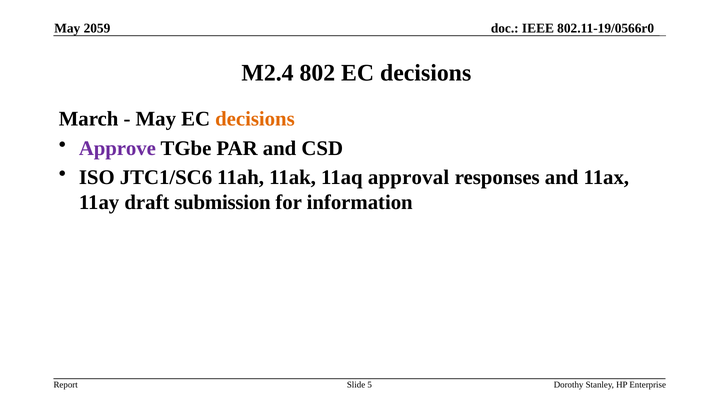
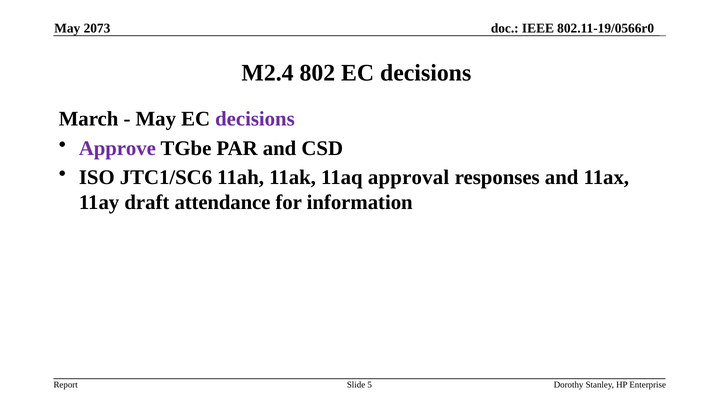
2059: 2059 -> 2073
decisions at (255, 119) colour: orange -> purple
submission: submission -> attendance
